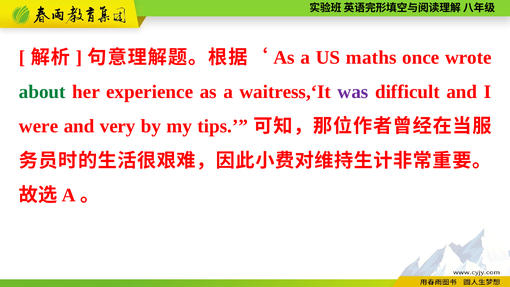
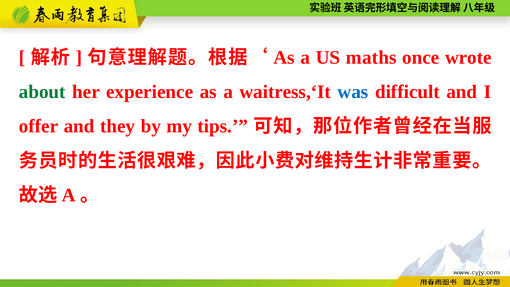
was colour: purple -> blue
were: were -> offer
very: very -> they
